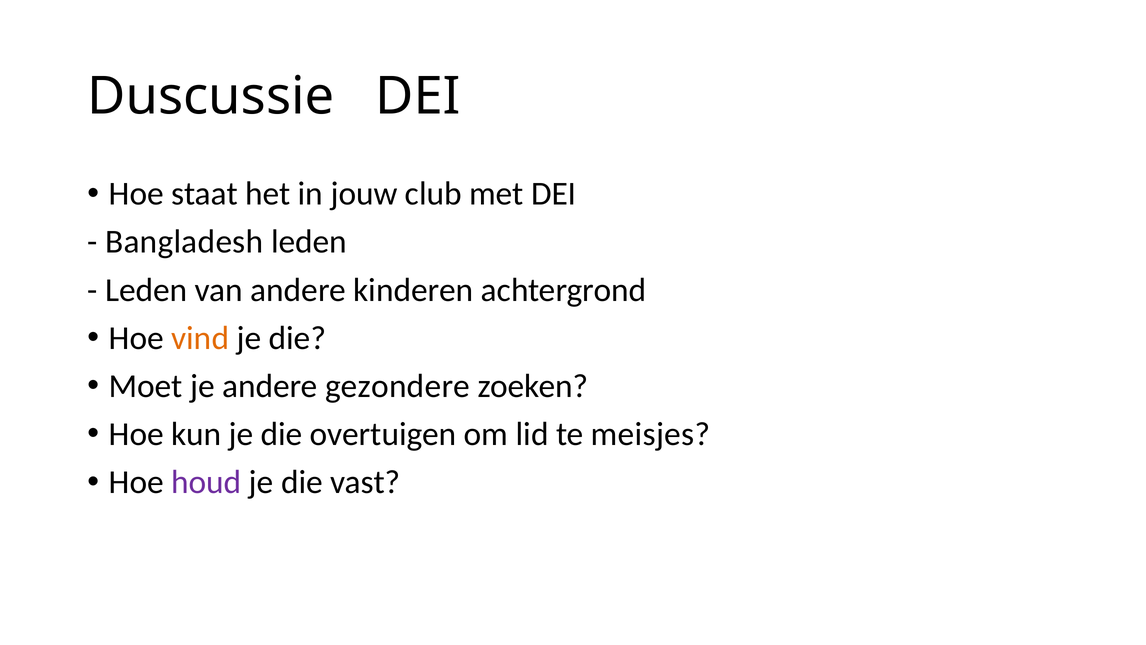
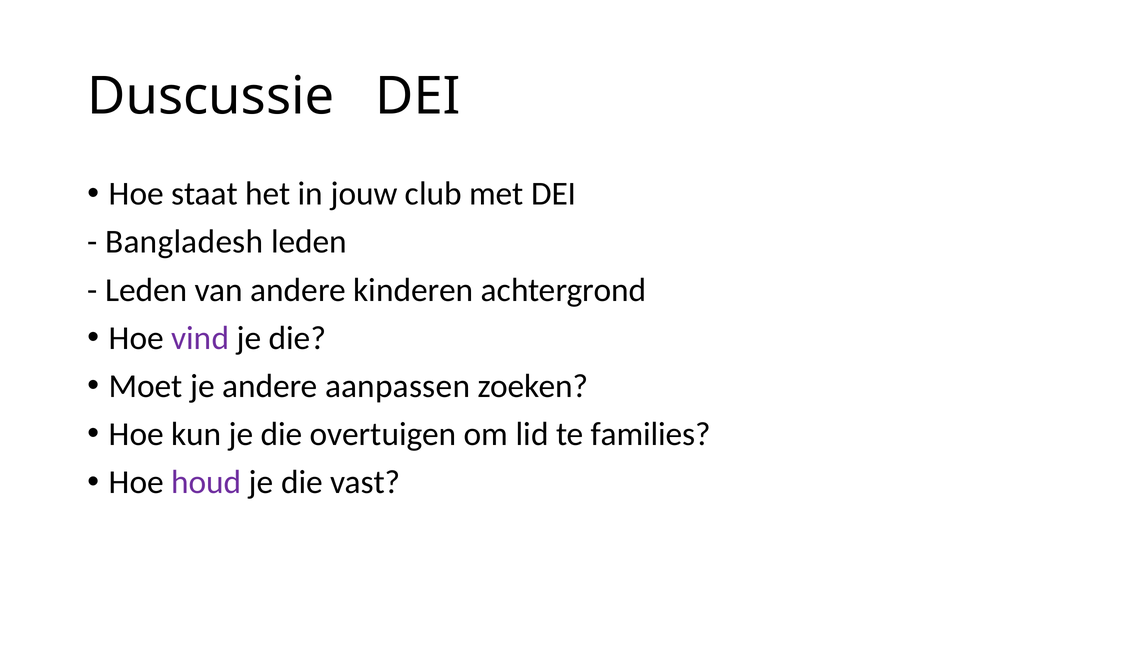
vind colour: orange -> purple
gezondere: gezondere -> aanpassen
meisjes: meisjes -> families
